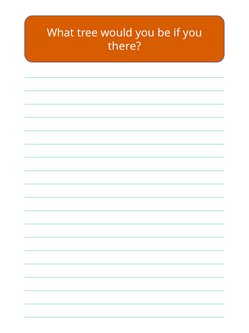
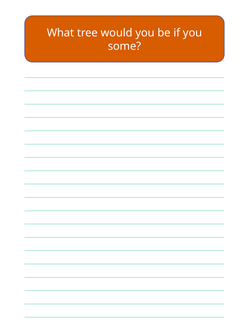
there: there -> some
